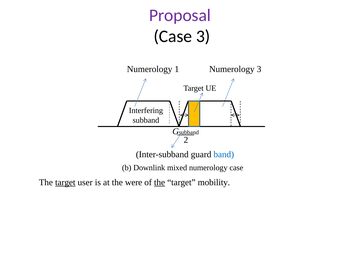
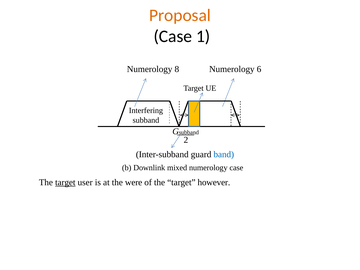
Proposal colour: purple -> orange
Case 3: 3 -> 1
1: 1 -> 8
Numerology 3: 3 -> 6
the at (160, 182) underline: present -> none
mobility: mobility -> however
